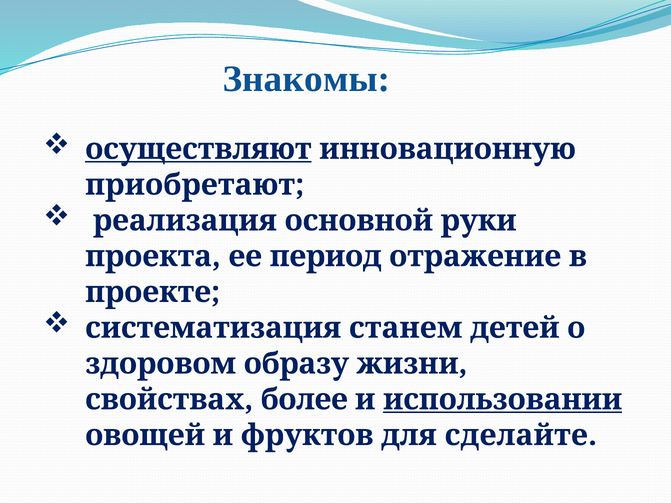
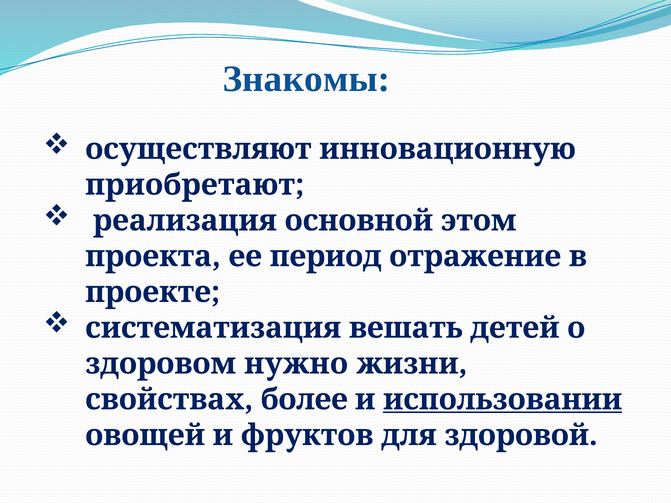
осуществляют underline: present -> none
руки: руки -> этом
станем: станем -> вешать
образу: образу -> нужно
сделайте: сделайте -> здоровой
